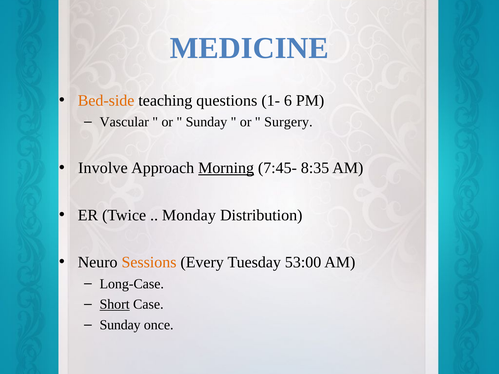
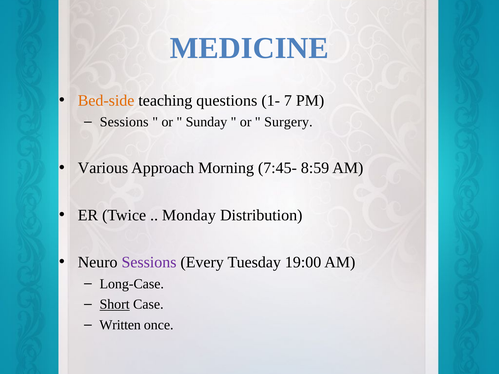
6: 6 -> 7
Vascular at (124, 122): Vascular -> Sessions
Involve: Involve -> Various
Morning underline: present -> none
8:35: 8:35 -> 8:59
Sessions at (149, 262) colour: orange -> purple
53:00: 53:00 -> 19:00
Sunday at (120, 325): Sunday -> Written
